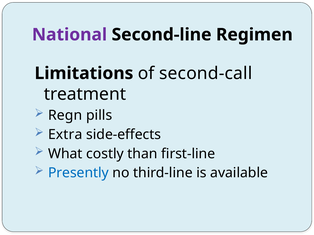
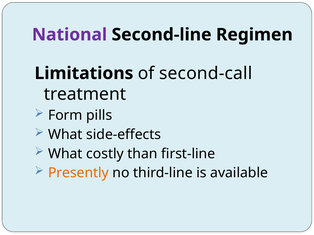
Regn: Regn -> Form
Extra at (65, 135): Extra -> What
Presently colour: blue -> orange
